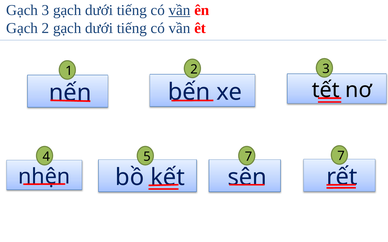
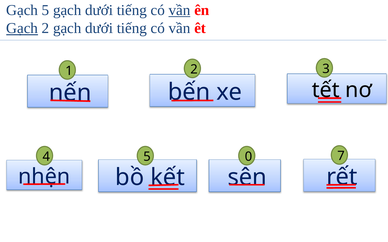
Gạch 3: 3 -> 5
Gạch at (22, 28) underline: none -> present
5 7: 7 -> 0
